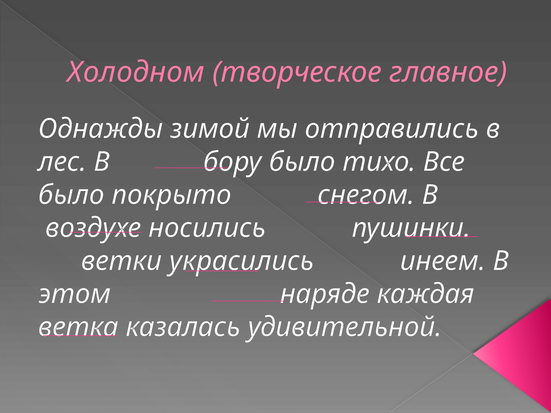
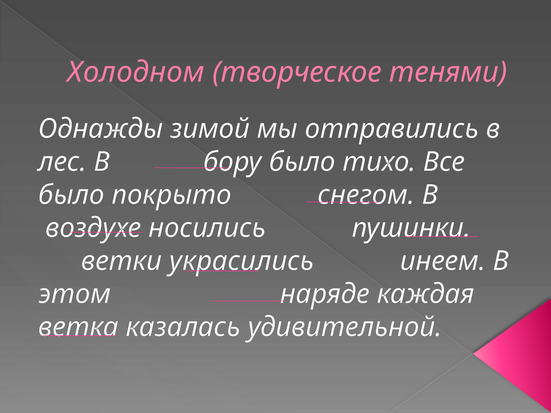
главное: главное -> тенями
